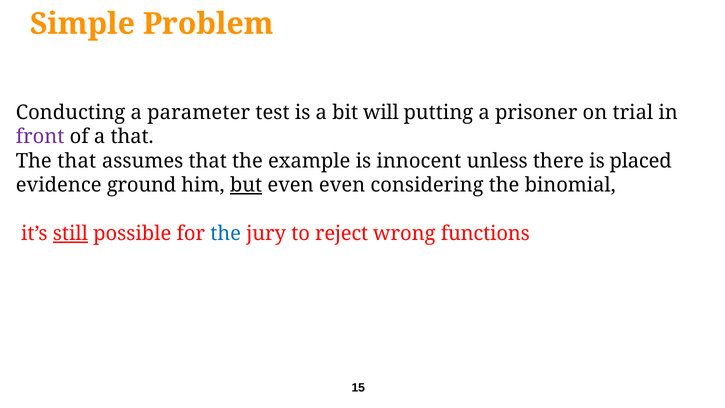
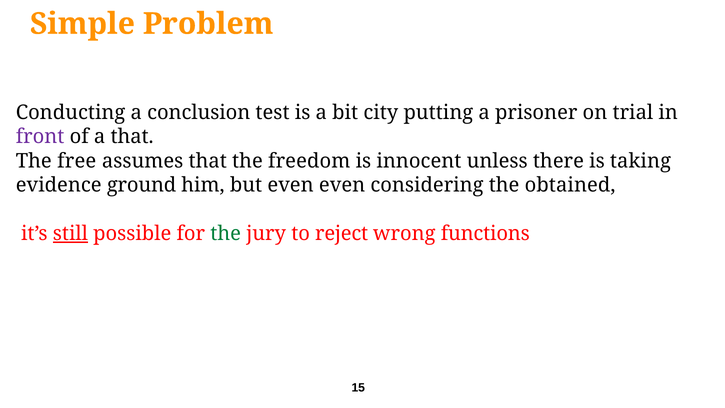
parameter: parameter -> conclusion
will: will -> city
The that: that -> free
example: example -> freedom
placed: placed -> taking
but underline: present -> none
binomial: binomial -> obtained
the at (226, 233) colour: blue -> green
